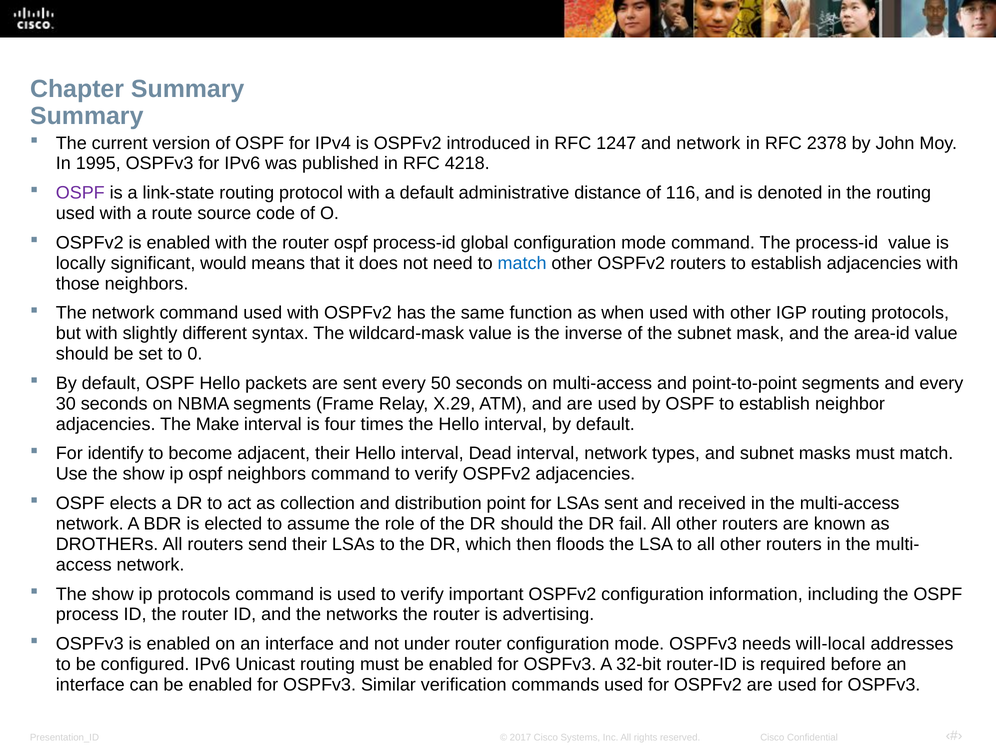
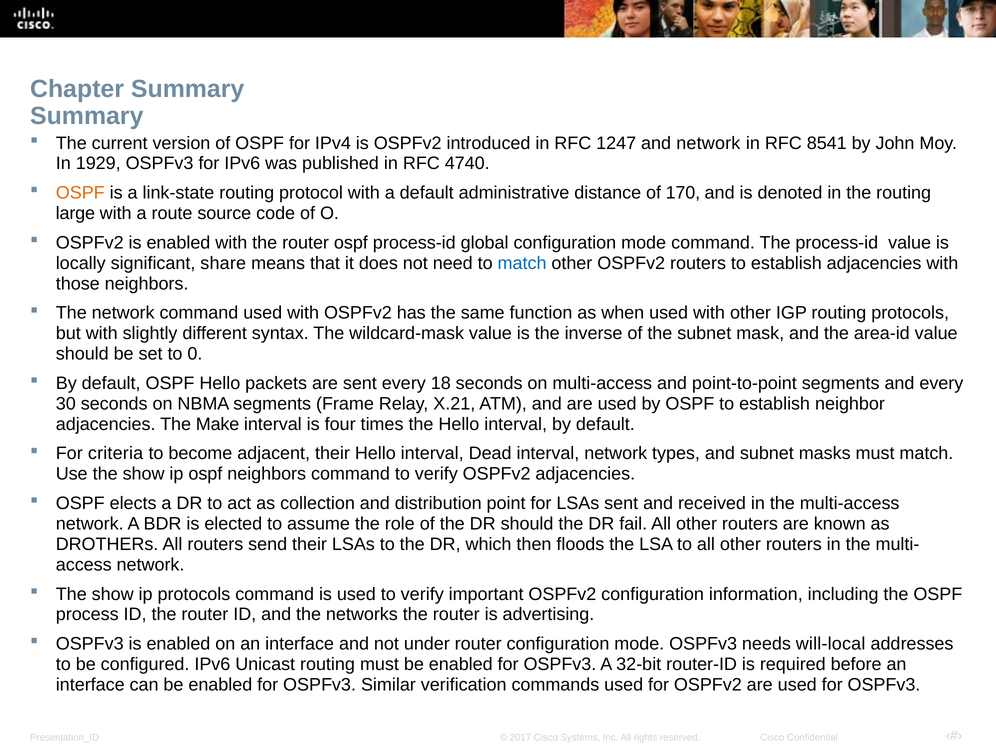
2378: 2378 -> 8541
1995: 1995 -> 1929
4218: 4218 -> 4740
OSPF at (80, 193) colour: purple -> orange
116: 116 -> 170
used at (75, 213): used -> large
would: would -> share
50: 50 -> 18
X.29: X.29 -> X.21
identify: identify -> criteria
